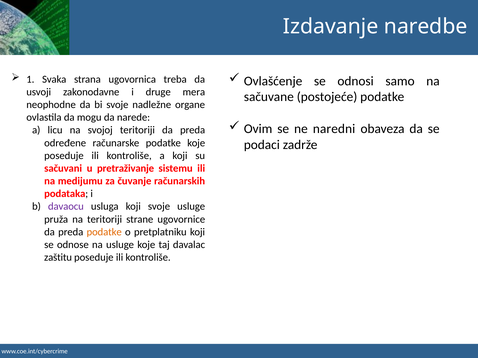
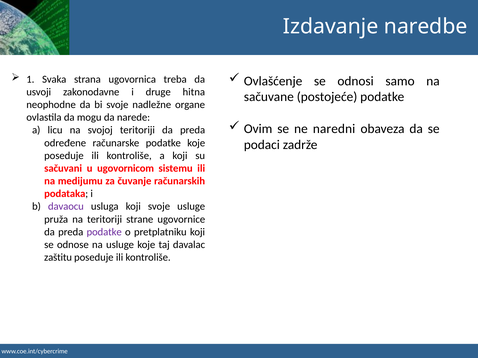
mera: mera -> hitna
pretraživanje: pretraživanje -> ugovornicom
podatke at (104, 232) colour: orange -> purple
